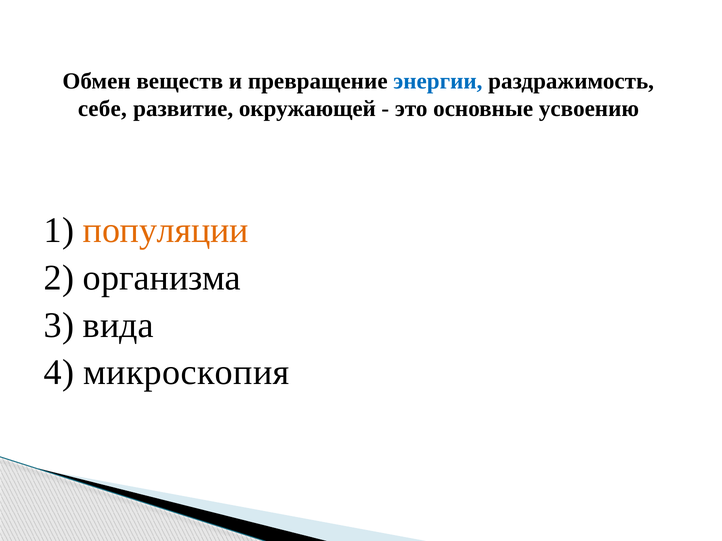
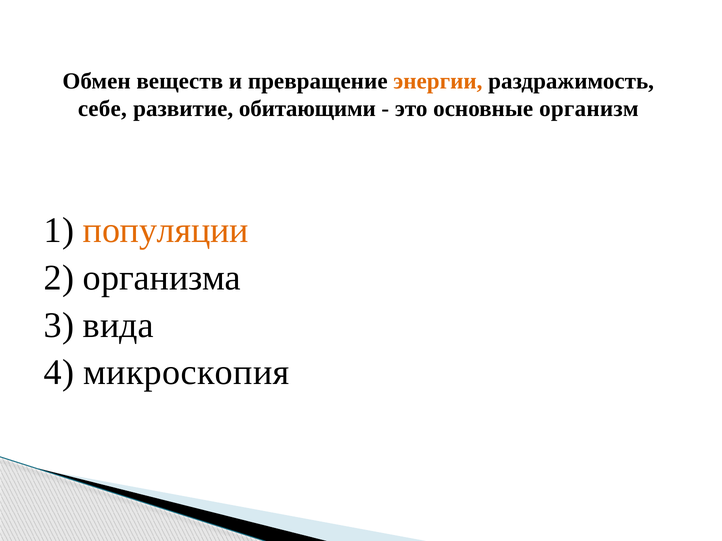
энергии colour: blue -> orange
окружающей: окружающей -> обитающими
усвоению: усвоению -> организм
